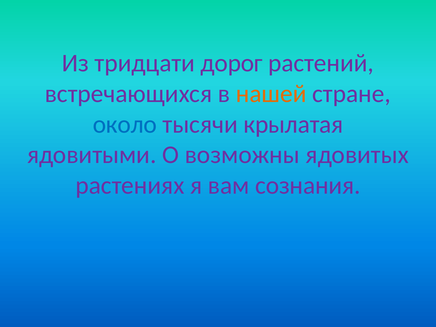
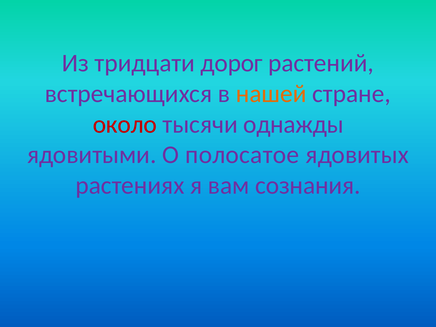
около colour: blue -> red
крылатая: крылатая -> однажды
возможны: возможны -> полосатое
